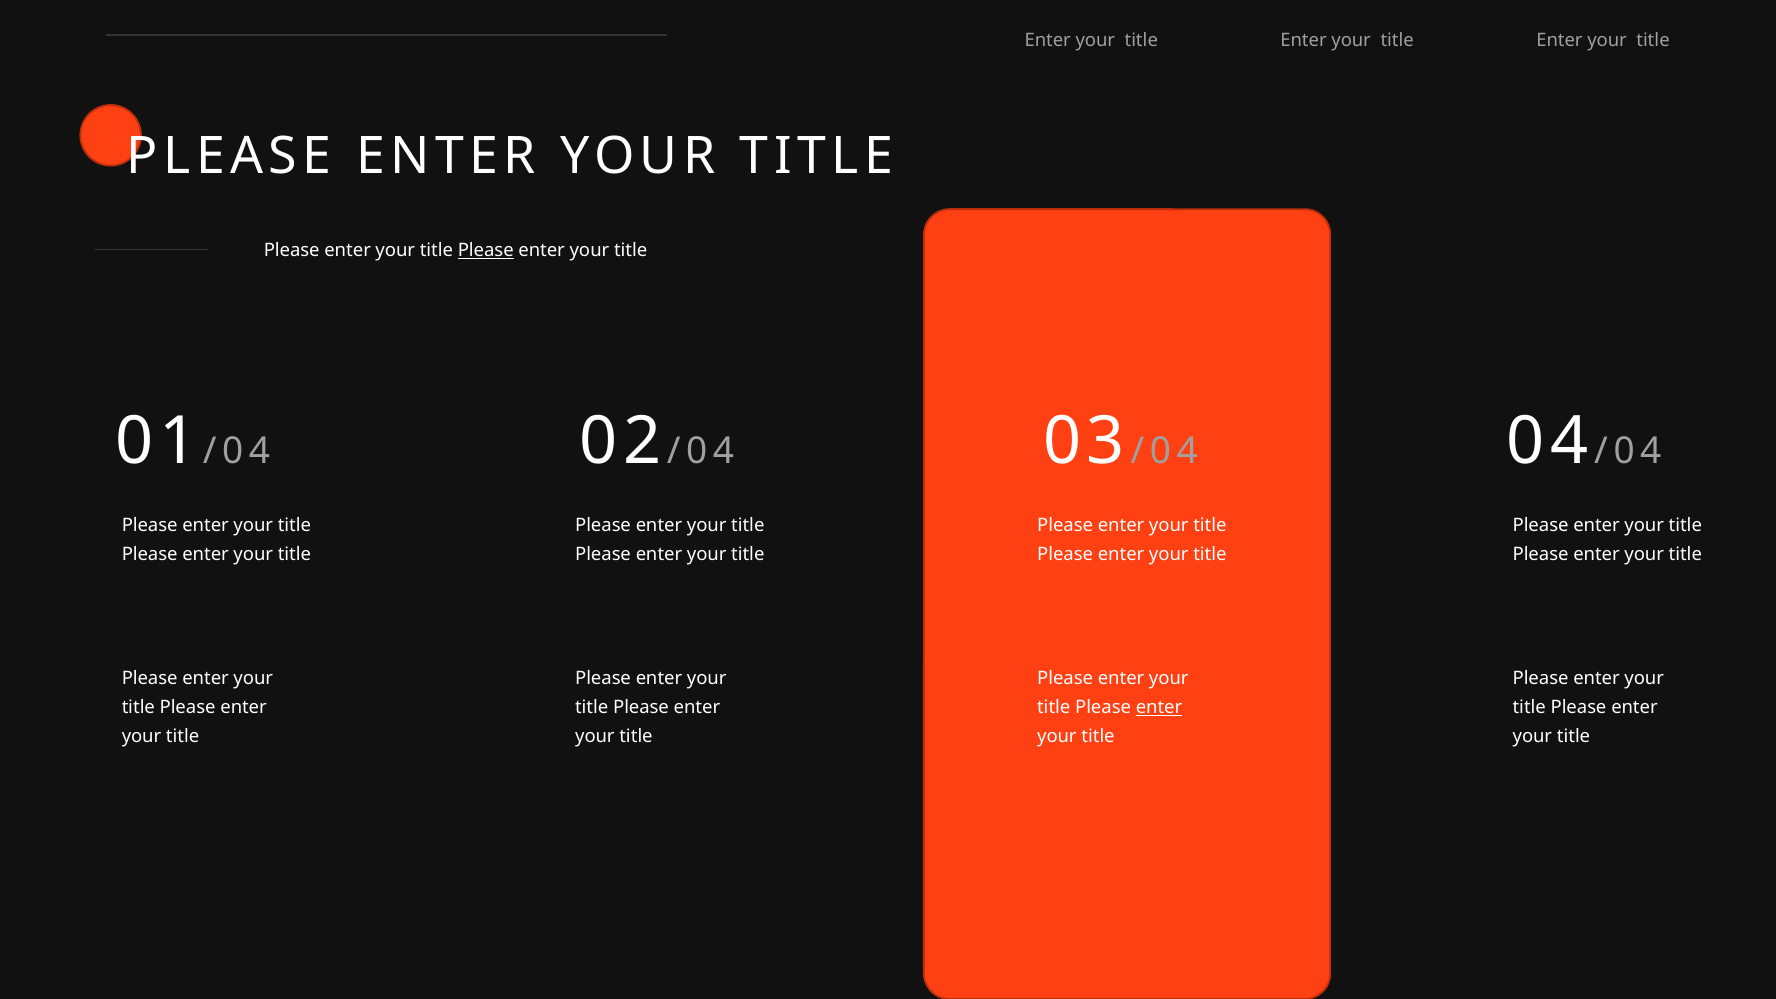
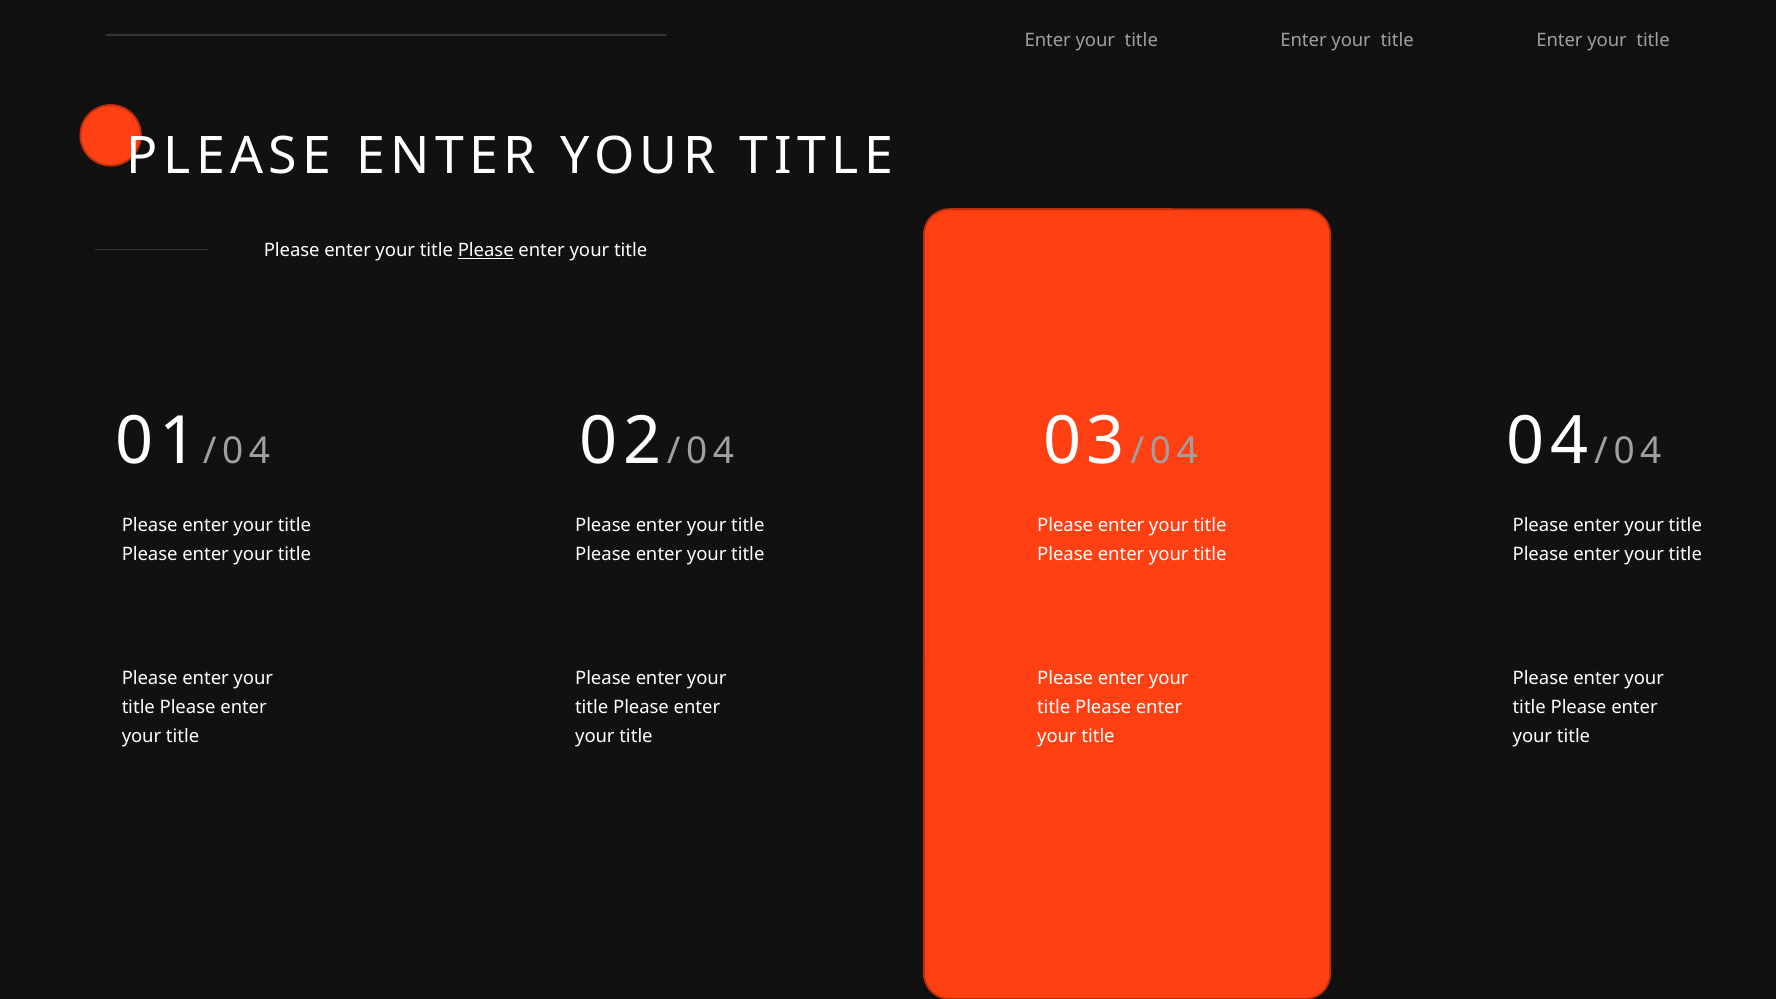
enter at (1159, 707) underline: present -> none
